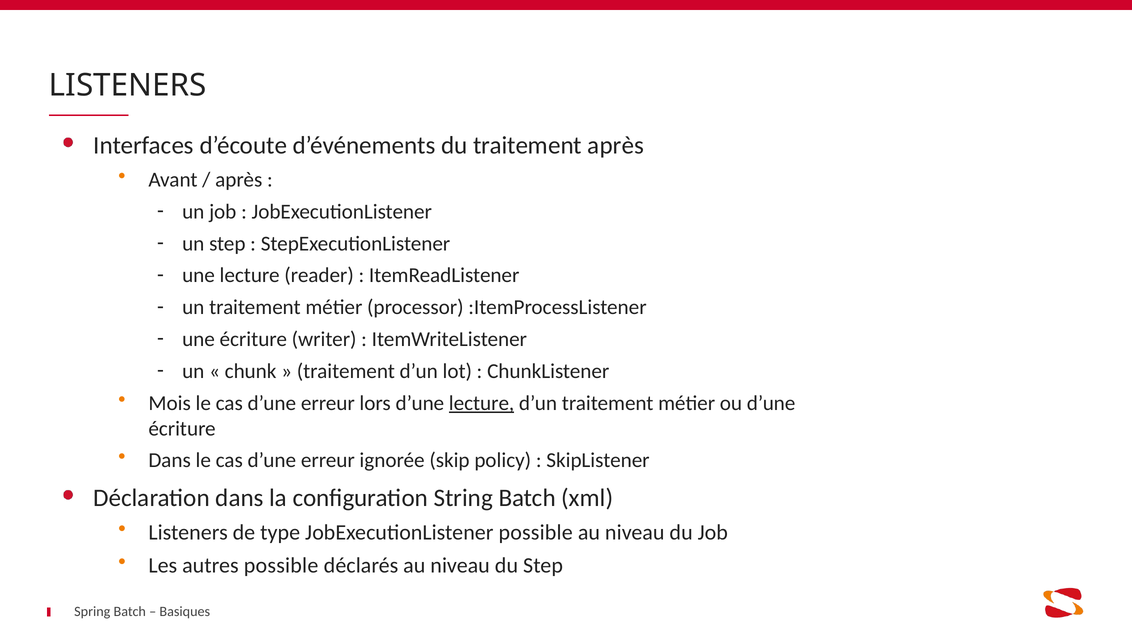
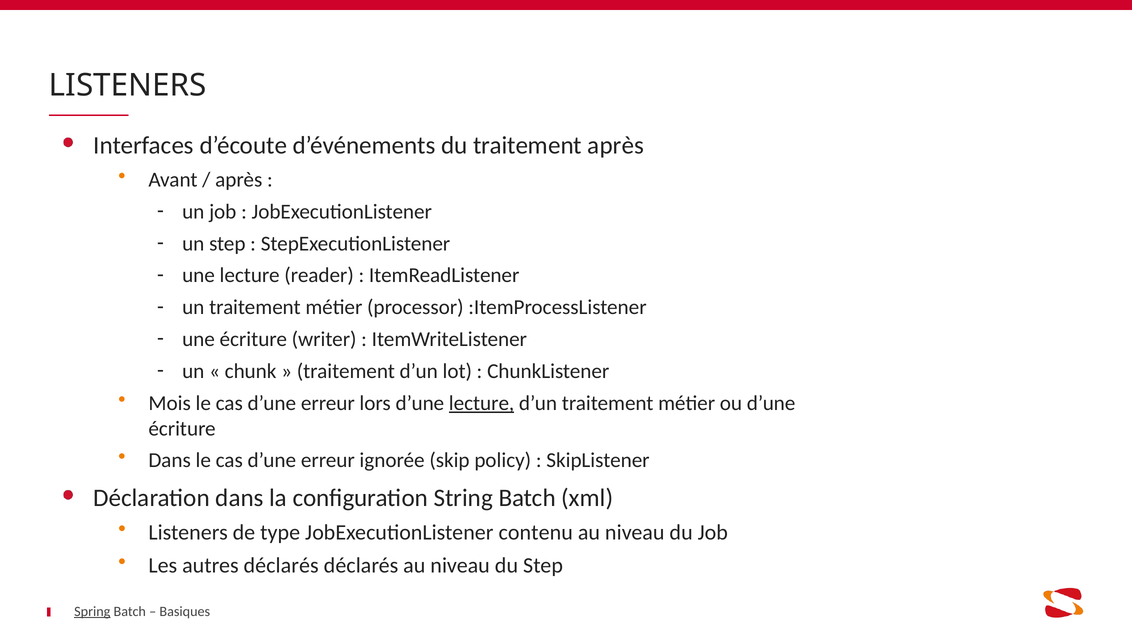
JobExecutionListener possible: possible -> contenu
autres possible: possible -> déclarés
Spring underline: none -> present
